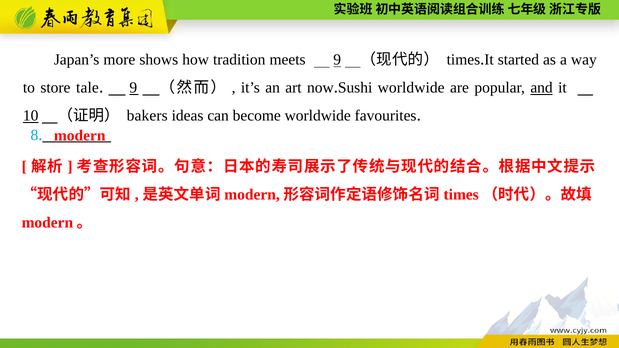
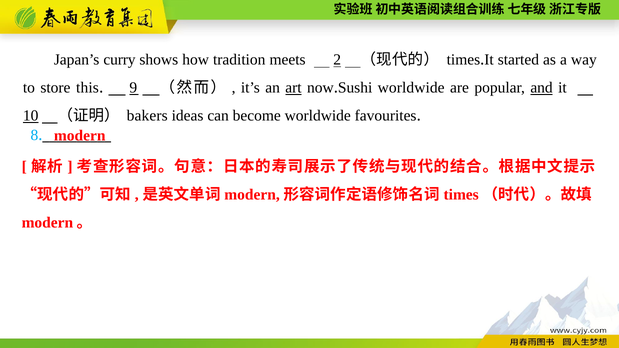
more: more -> curry
meets 9: 9 -> 2
tale: tale -> this
art underline: none -> present
